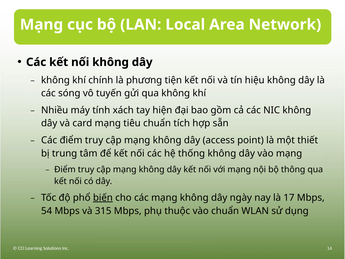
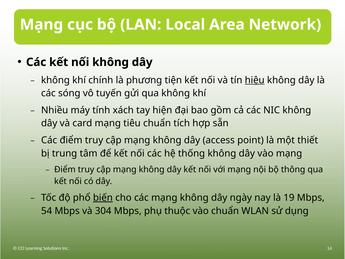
hiệu underline: none -> present
17: 17 -> 19
315: 315 -> 304
